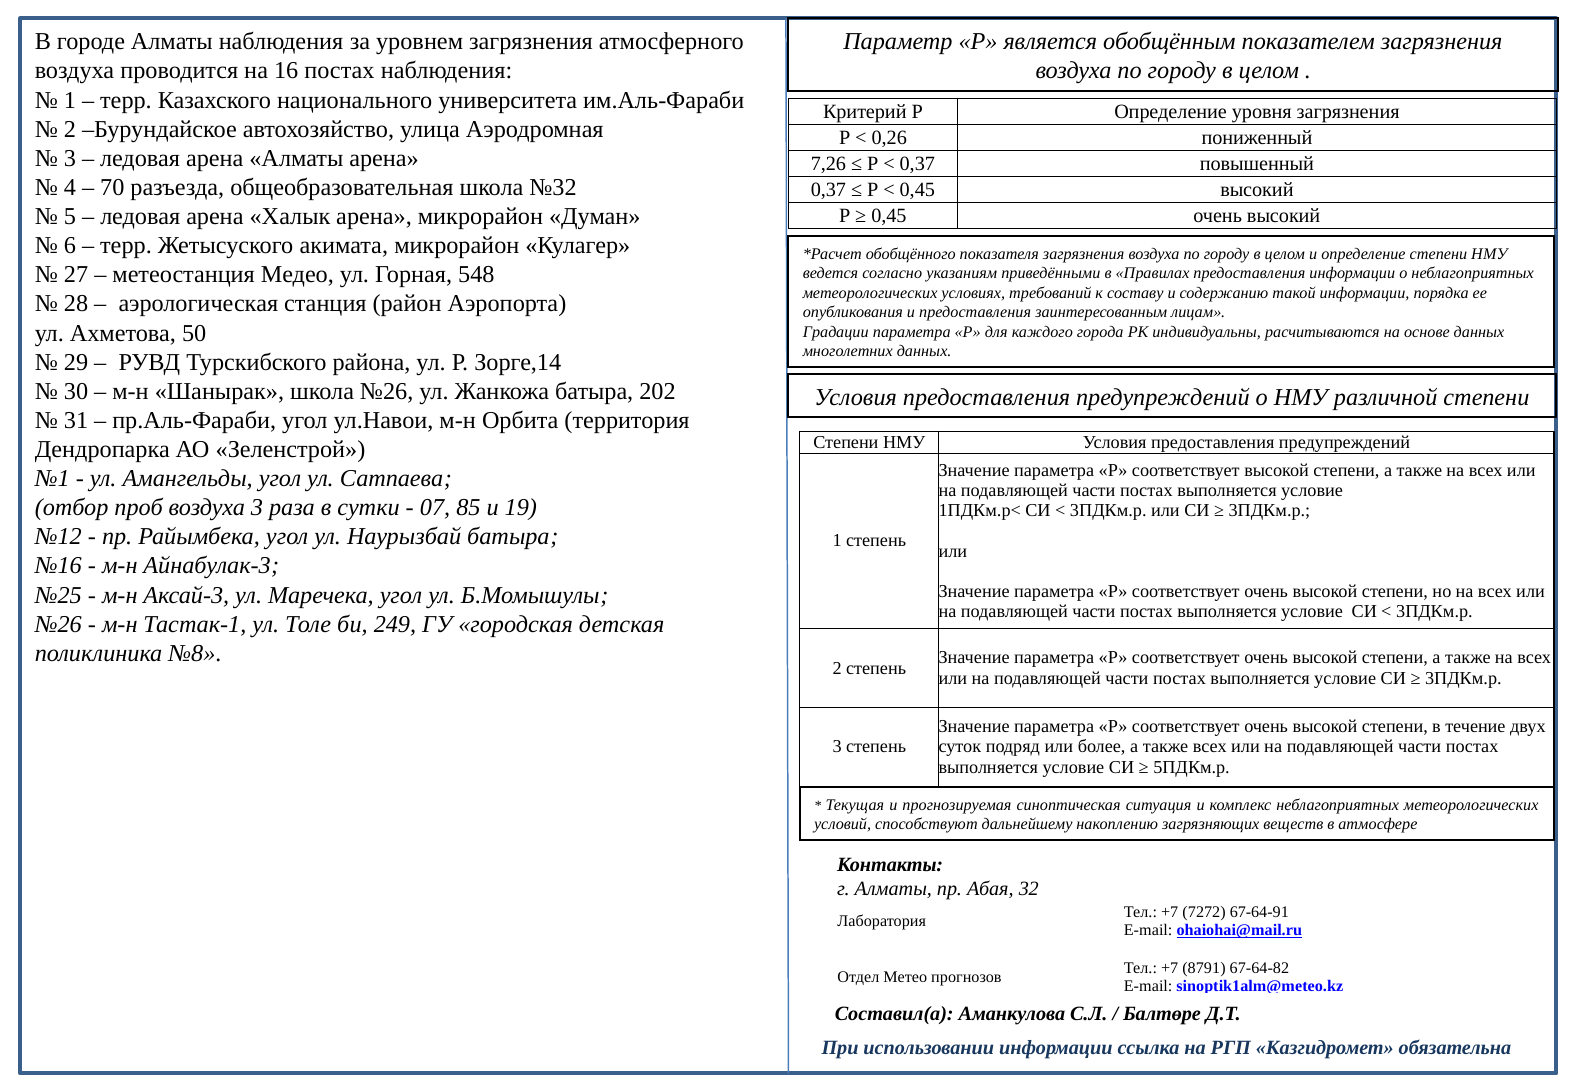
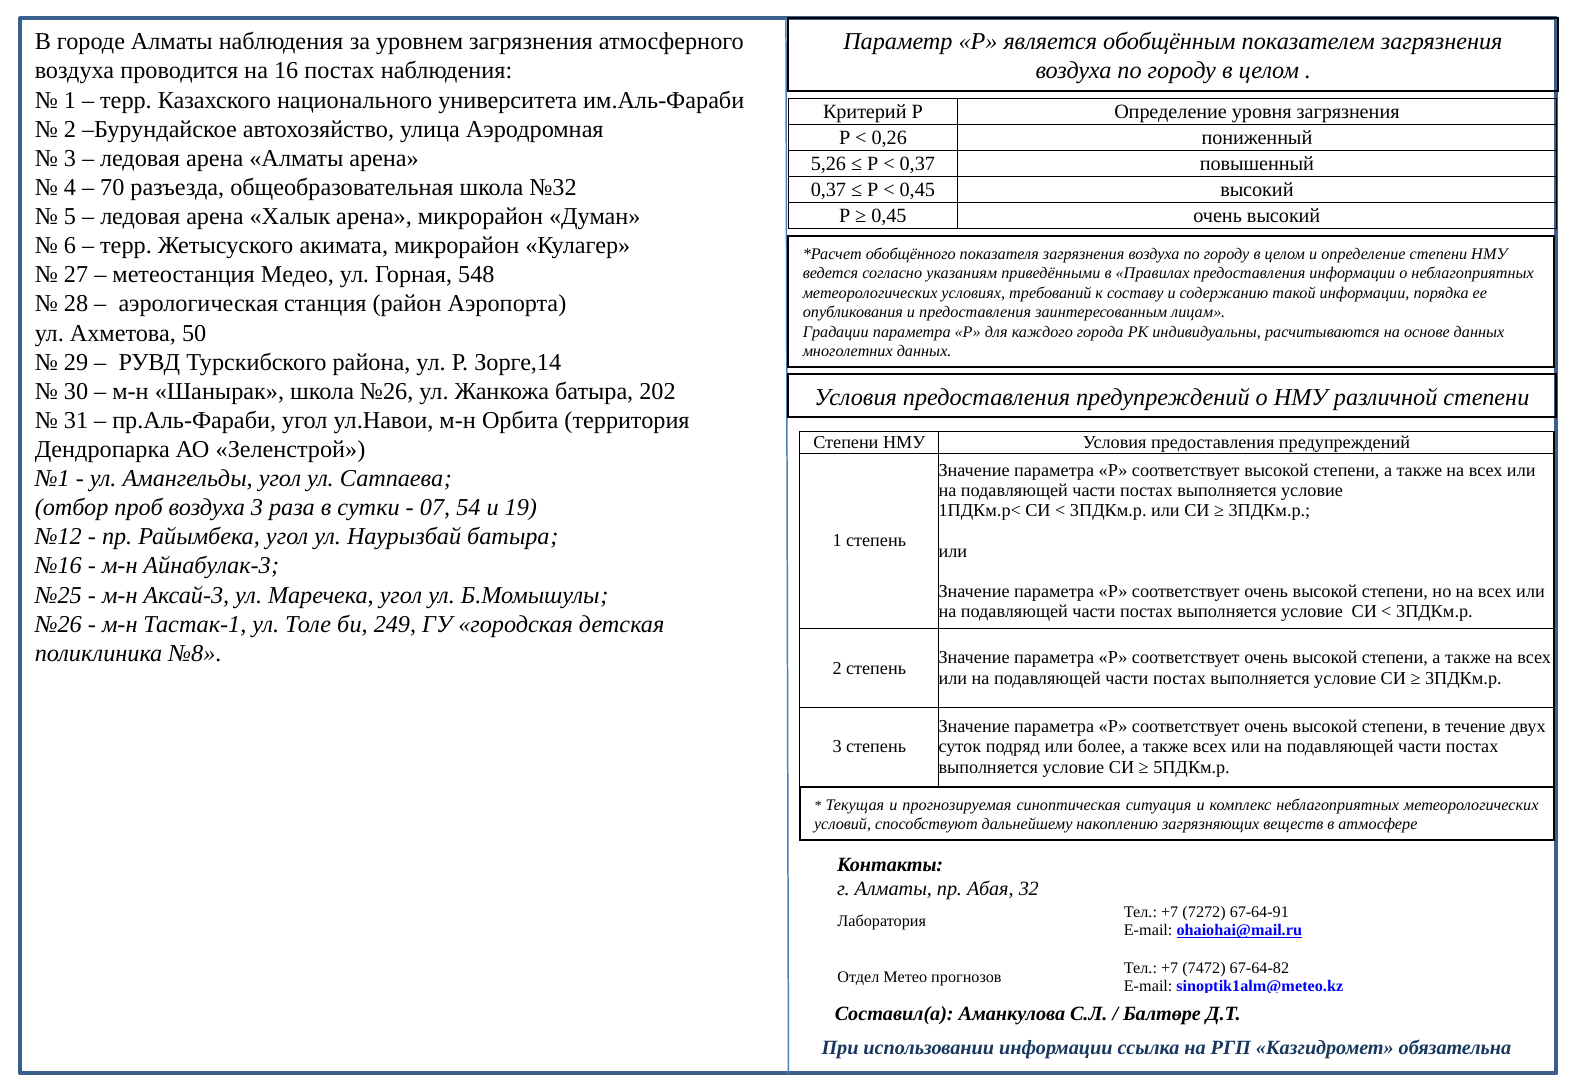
7,26: 7,26 -> 5,26
85: 85 -> 54
8791: 8791 -> 7472
